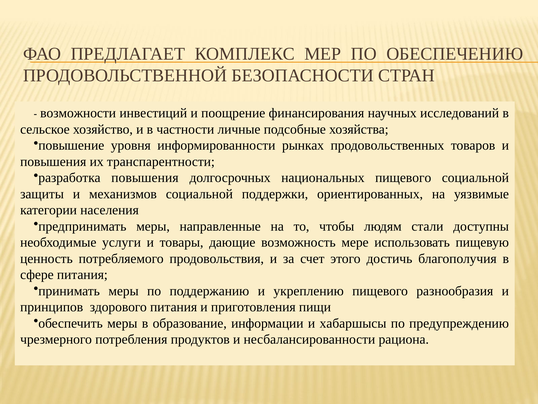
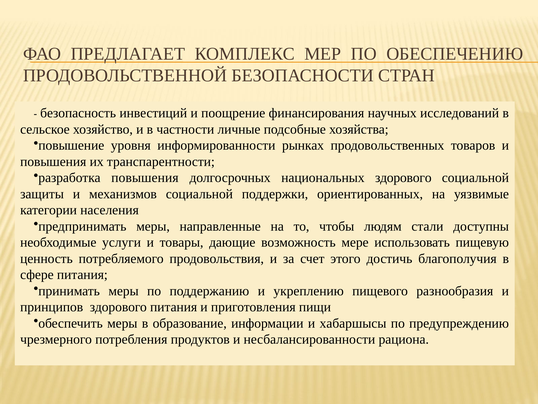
возможности: возможности -> безопасность
национальных пищевого: пищевого -> здорового
